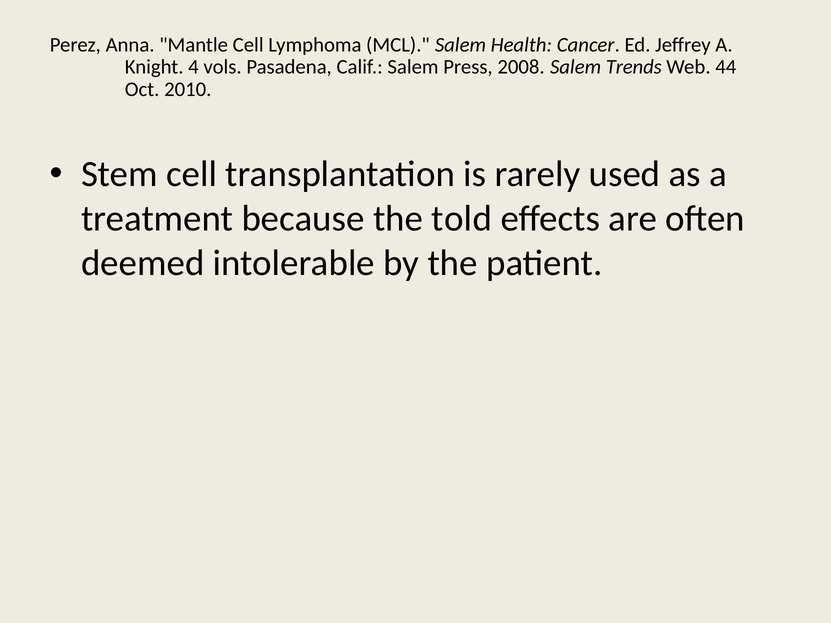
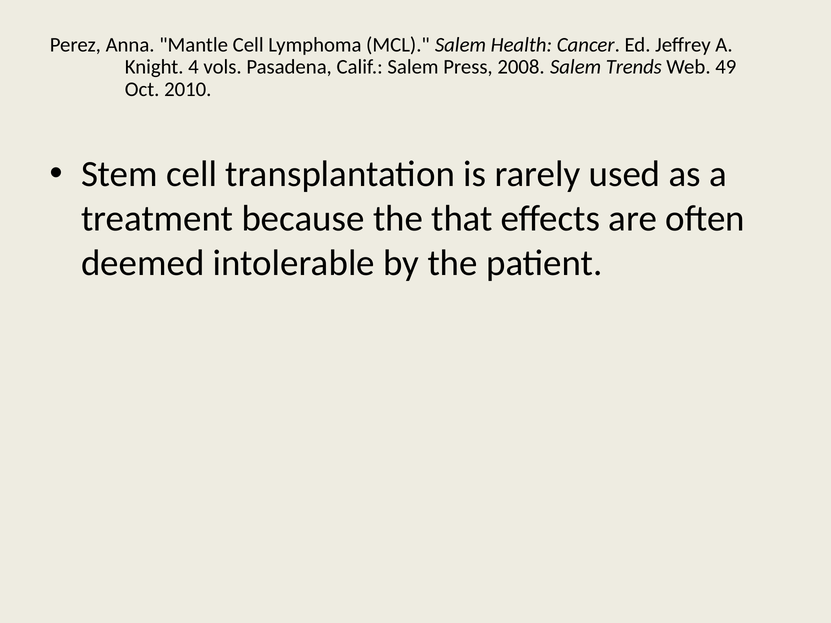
44: 44 -> 49
told: told -> that
